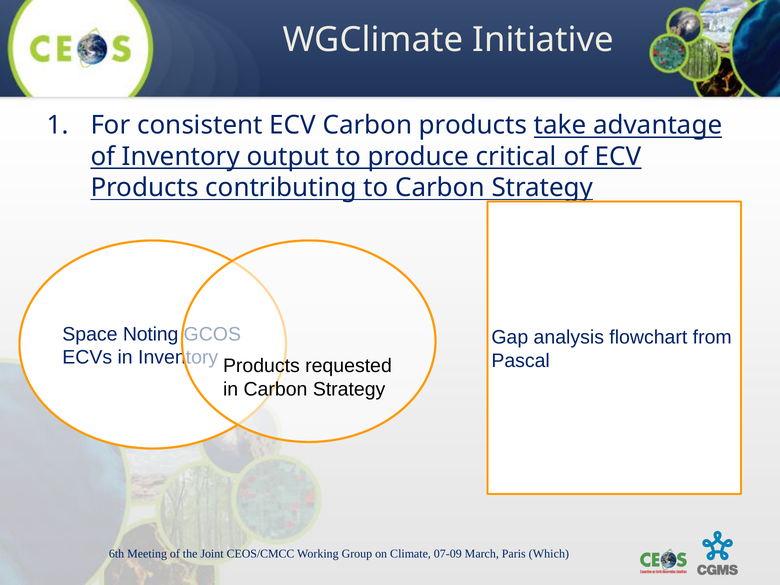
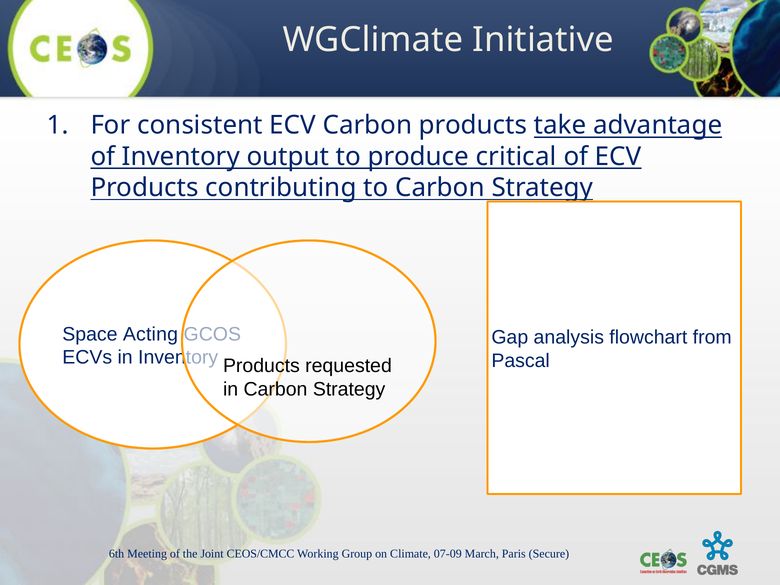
Noting: Noting -> Acting
Which: Which -> Secure
